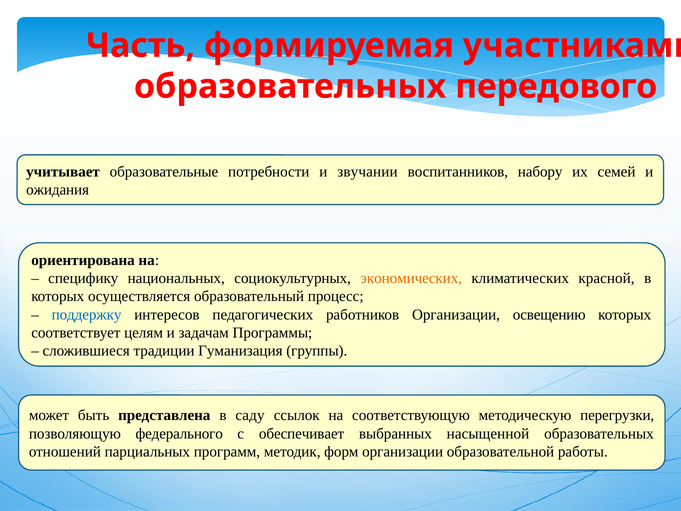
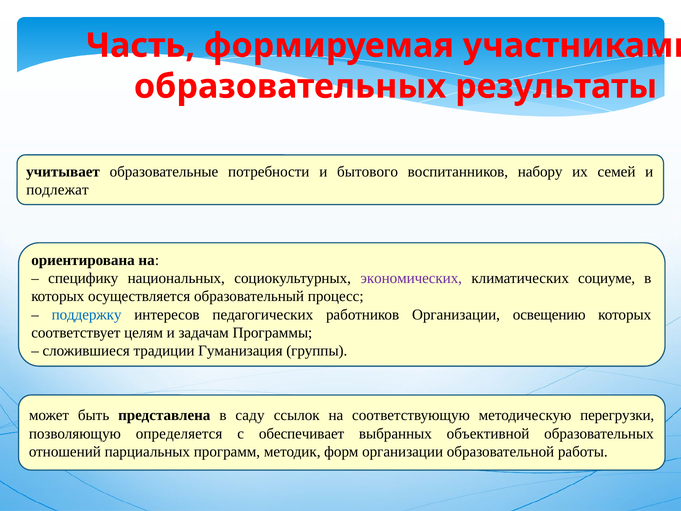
передового: передового -> результаты
звучании: звучании -> бытового
ожидания: ожидания -> подлежат
экономических colour: orange -> purple
красной: красной -> социуме
федерального: федерального -> определяется
насыщенной: насыщенной -> объективной
